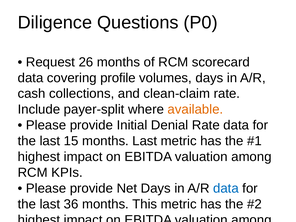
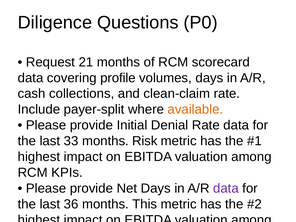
26: 26 -> 21
15: 15 -> 33
months Last: Last -> Risk
data at (226, 188) colour: blue -> purple
